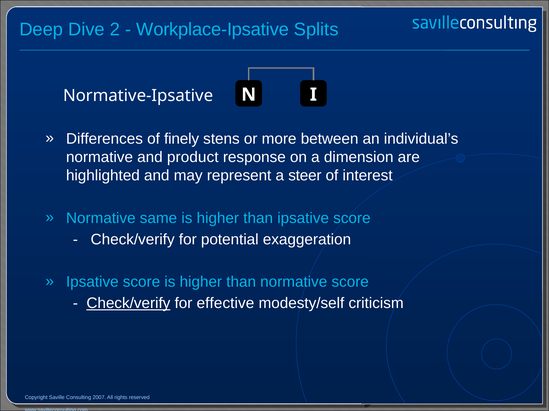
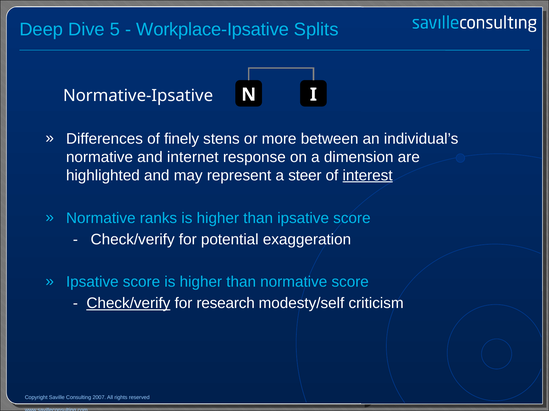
2: 2 -> 5
product: product -> internet
interest underline: none -> present
same: same -> ranks
effective: effective -> research
